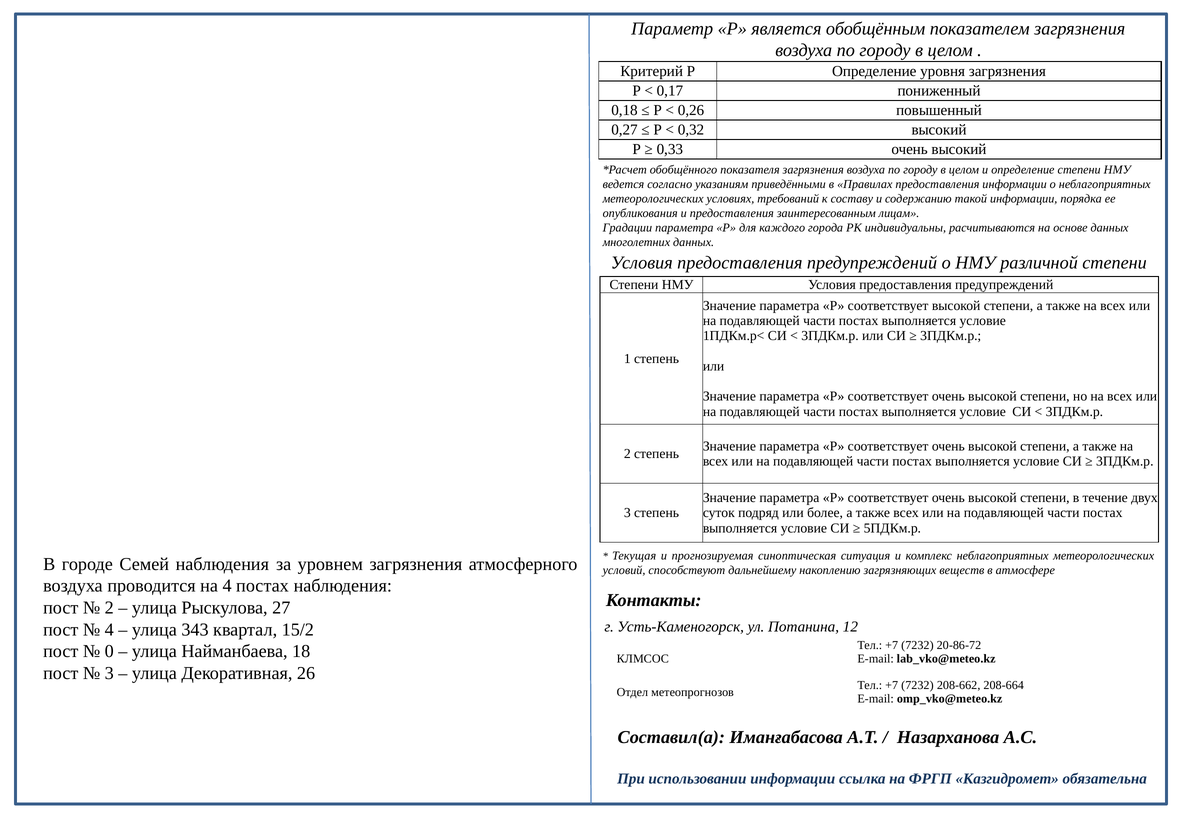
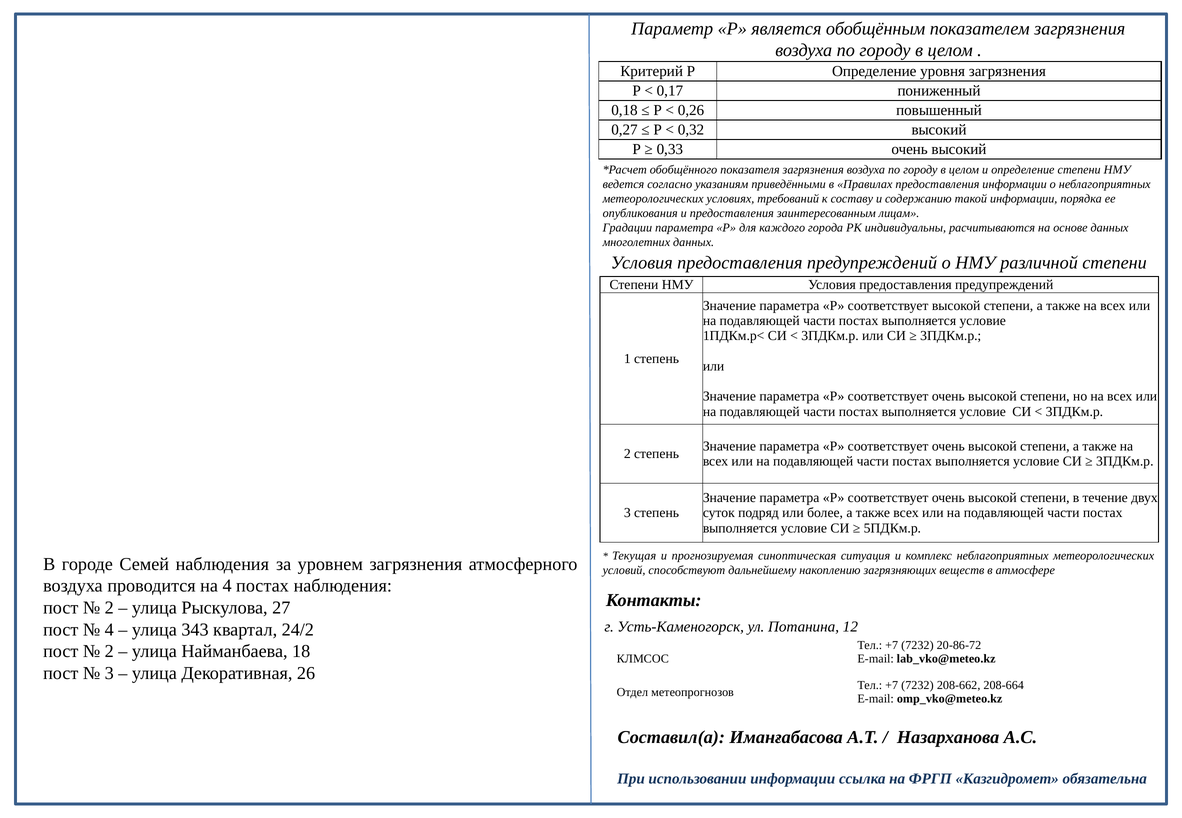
15/2: 15/2 -> 24/2
0 at (109, 652): 0 -> 2
